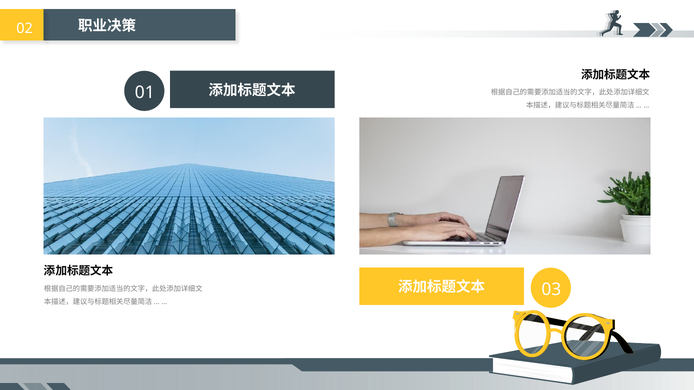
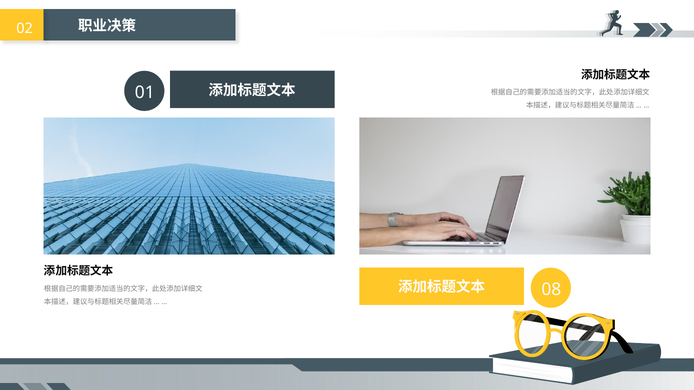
03: 03 -> 08
